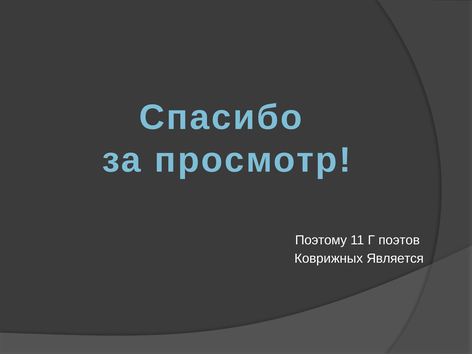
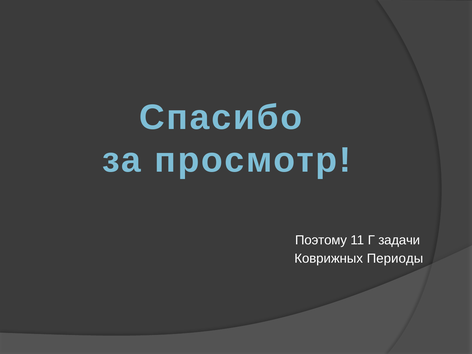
поэтов: поэтов -> задачи
Является: Является -> Периоды
